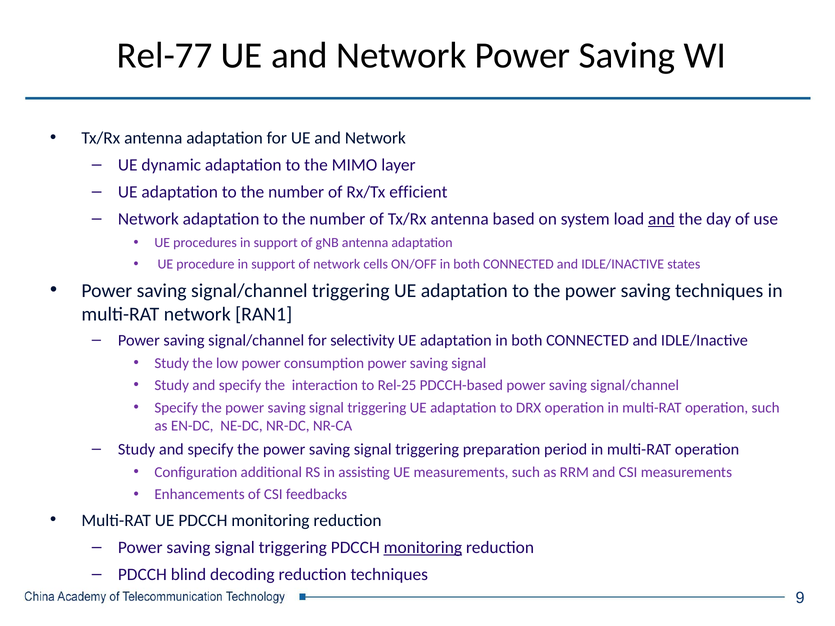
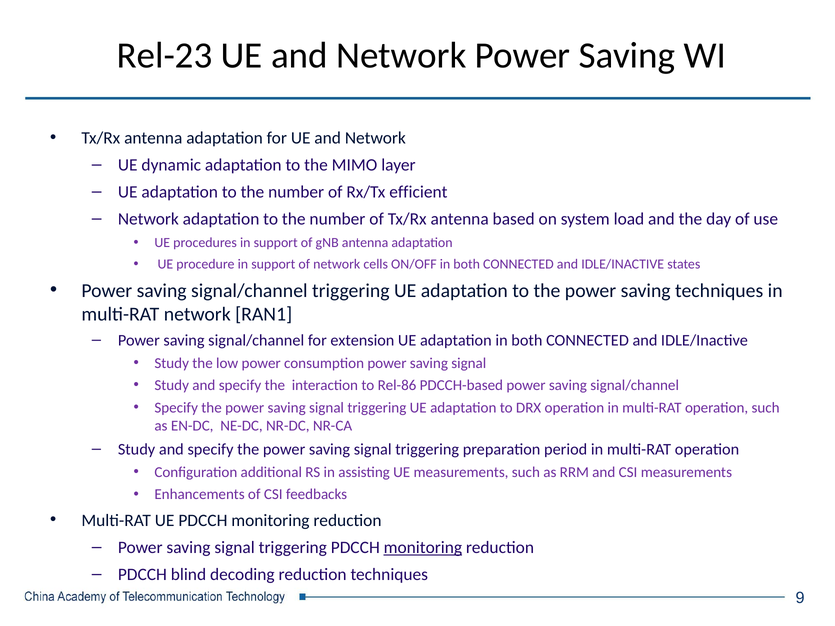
Rel-77: Rel-77 -> Rel-23
and at (661, 219) underline: present -> none
selectivity: selectivity -> extension
Rel-25: Rel-25 -> Rel-86
